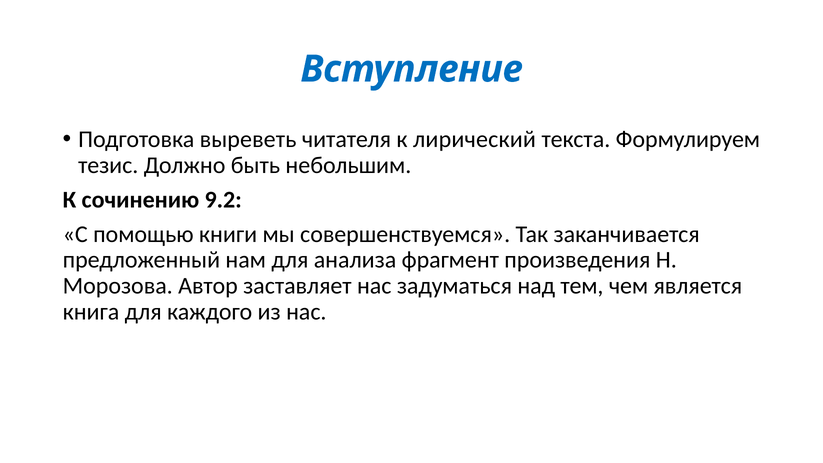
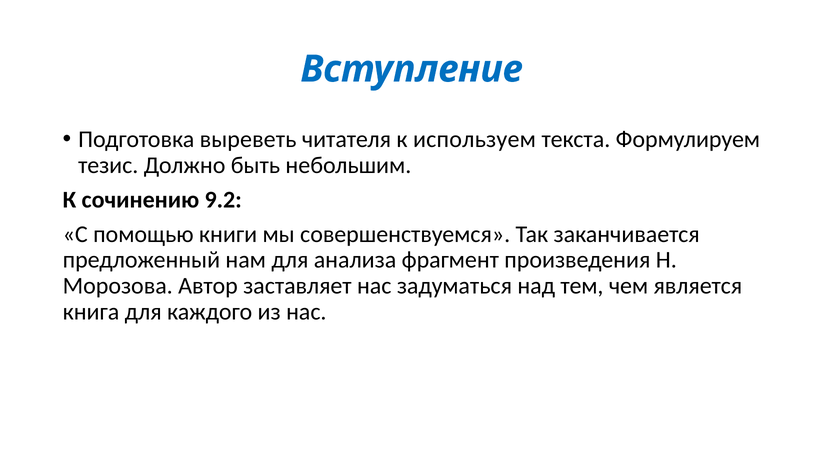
лирический: лирический -> используем
